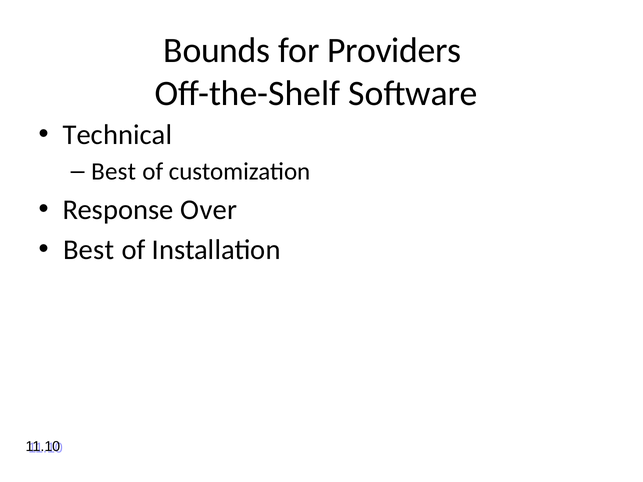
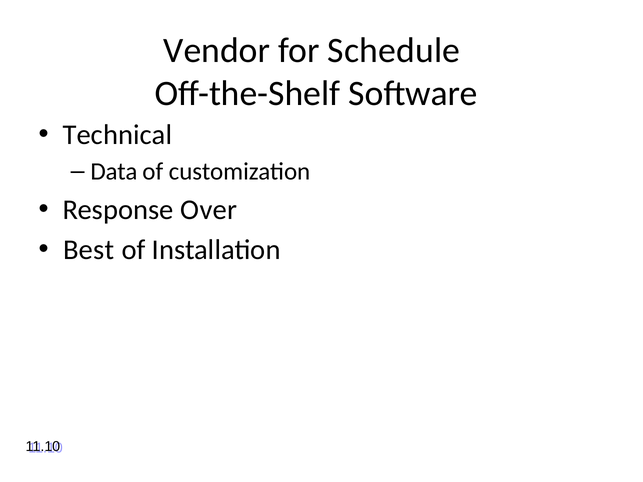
Bounds: Bounds -> Vendor
Providers: Providers -> Schedule
Best at (114, 172): Best -> Data
